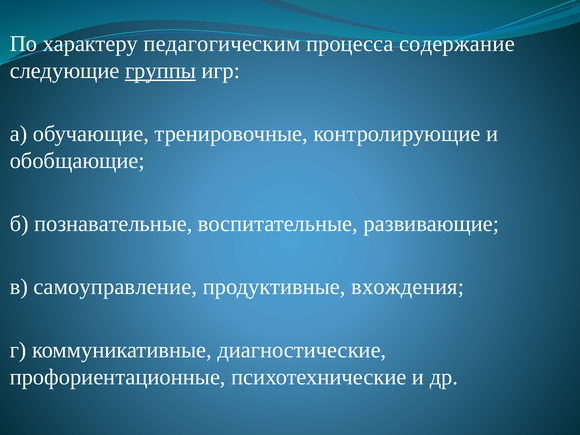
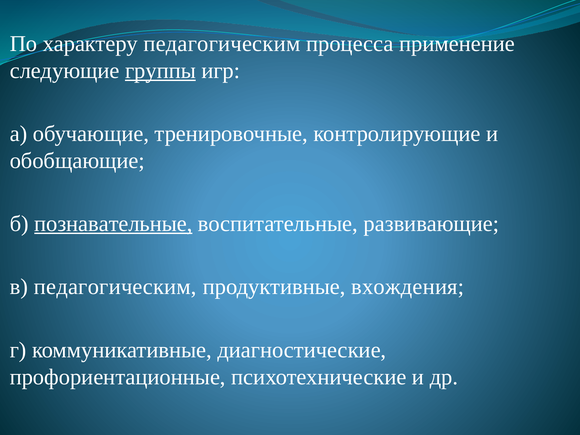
содержание: содержание -> применение
познавательные underline: none -> present
в самоуправление: самоуправление -> педагогическим
